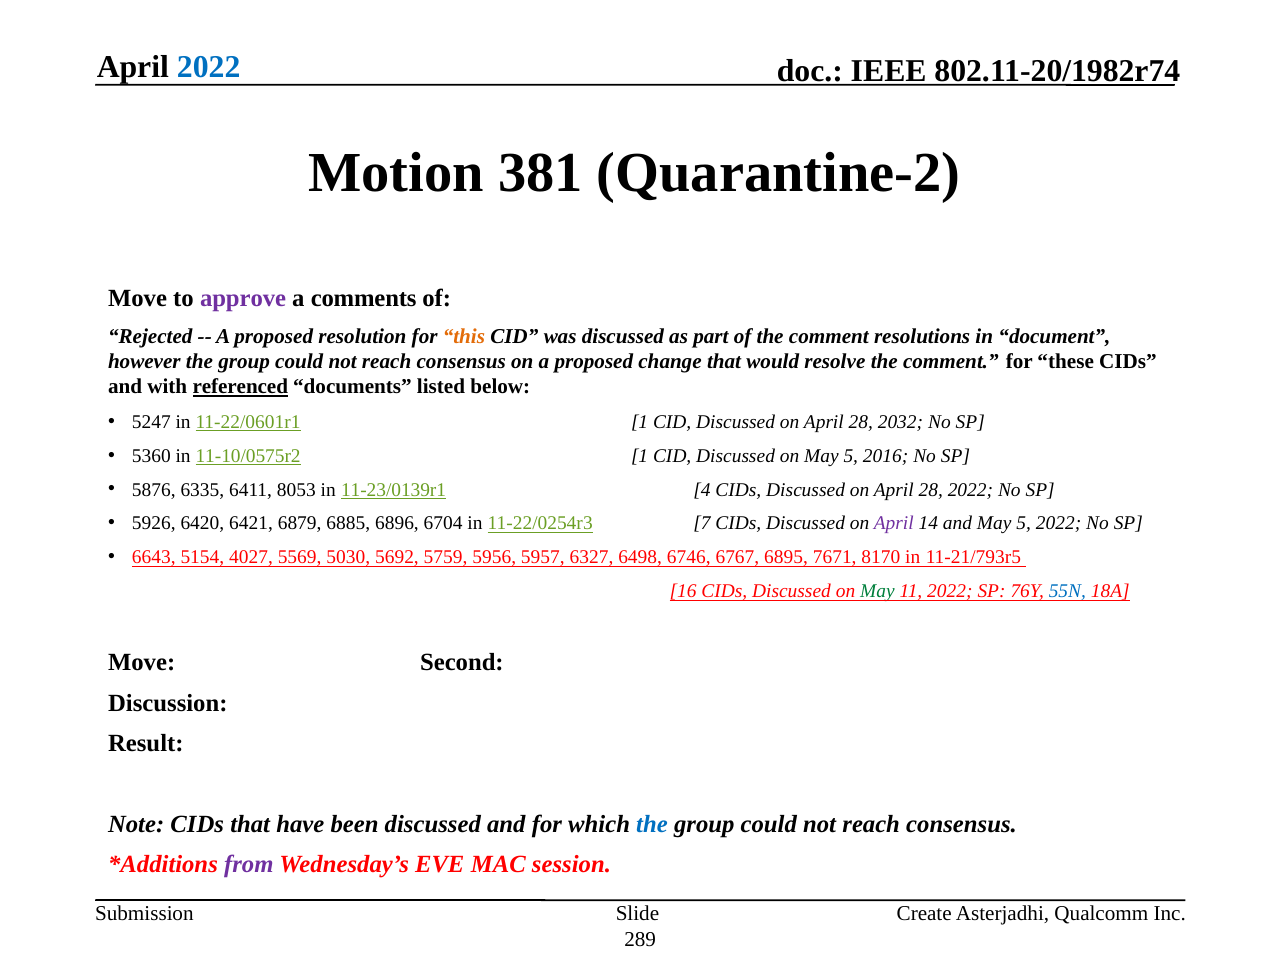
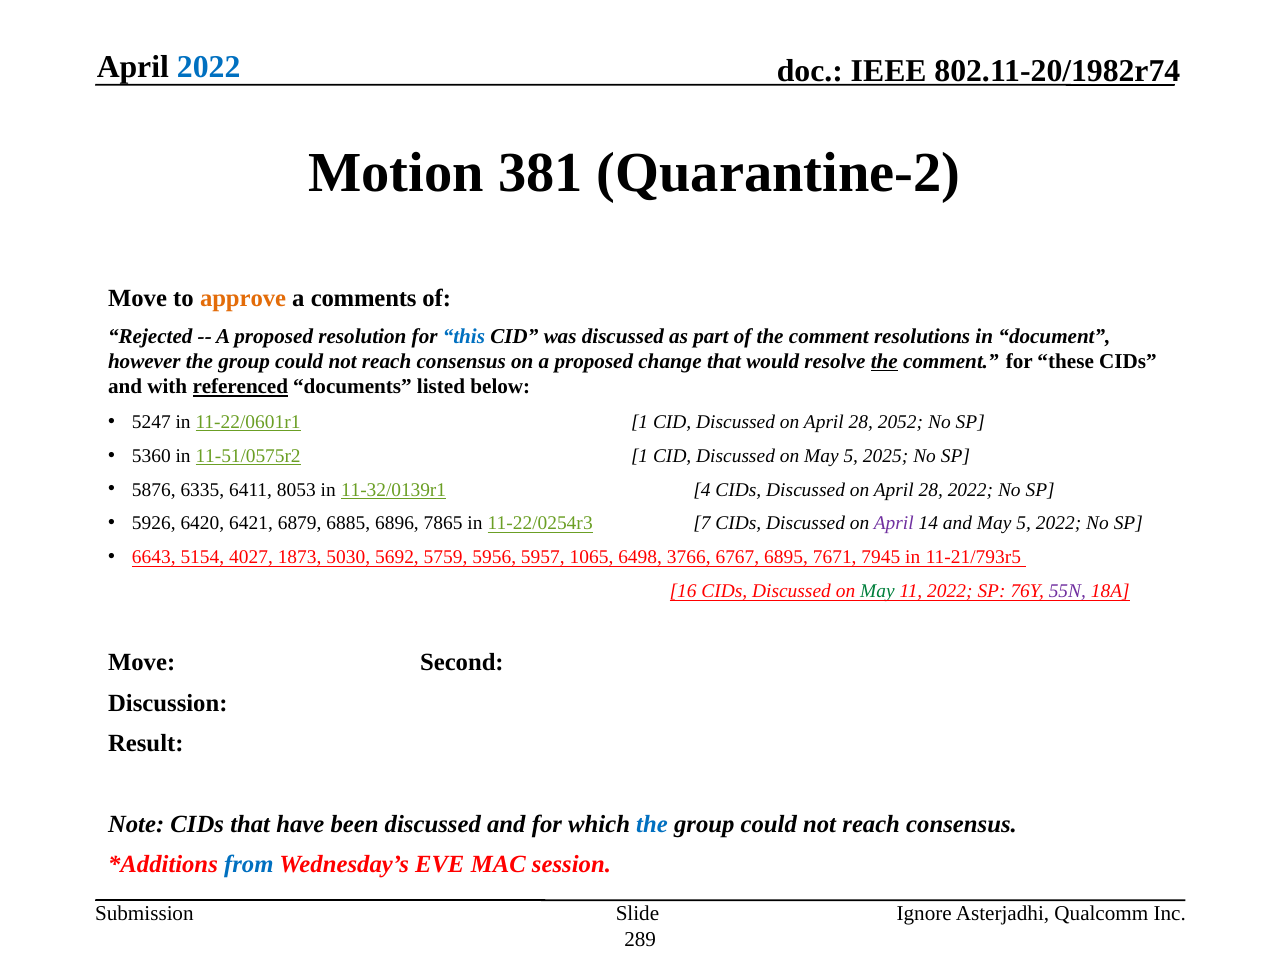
approve colour: purple -> orange
this colour: orange -> blue
the at (884, 361) underline: none -> present
2032: 2032 -> 2052
11-10/0575r2: 11-10/0575r2 -> 11-51/0575r2
2016: 2016 -> 2025
11-23/0139r1: 11-23/0139r1 -> 11-32/0139r1
6704: 6704 -> 7865
5569: 5569 -> 1873
6327: 6327 -> 1065
6746: 6746 -> 3766
8170: 8170 -> 7945
55N colour: blue -> purple
from colour: purple -> blue
Create: Create -> Ignore
